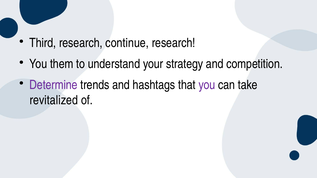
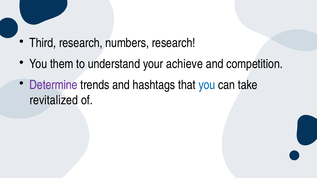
continue: continue -> numbers
strategy: strategy -> achieve
you at (207, 85) colour: purple -> blue
